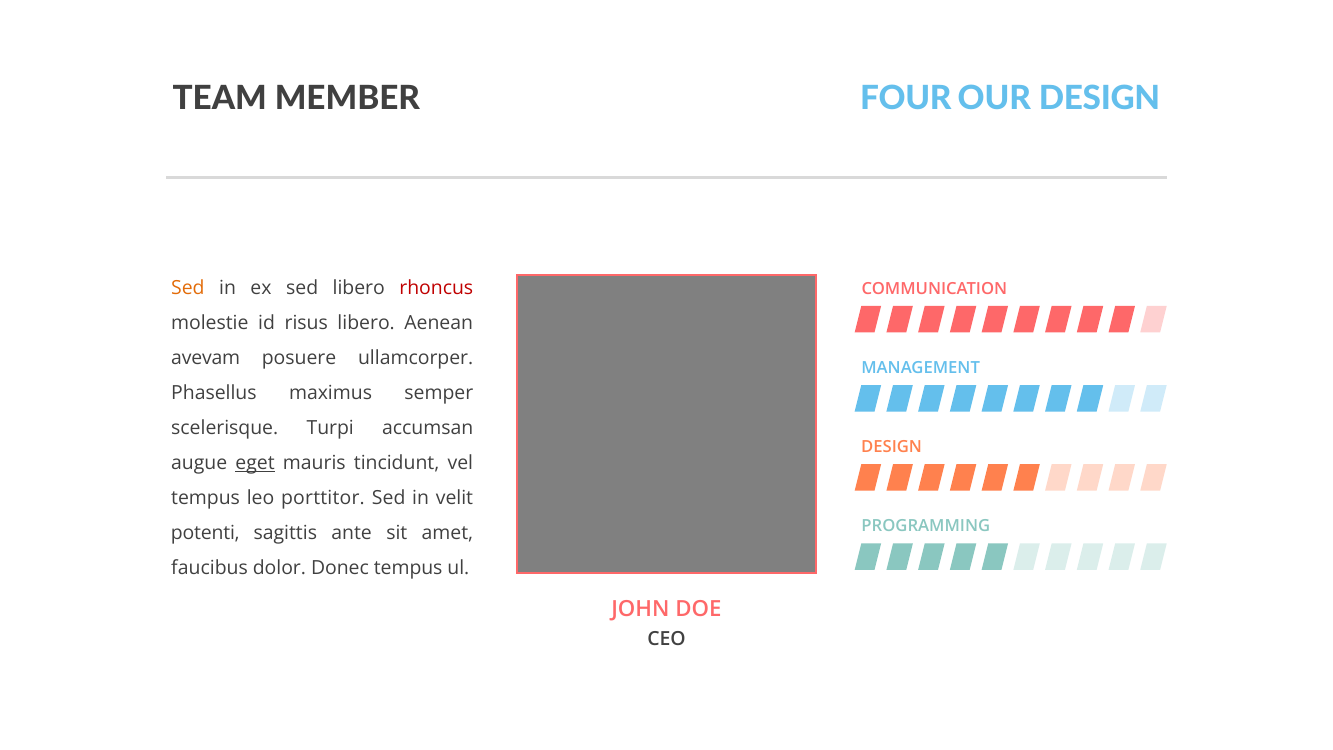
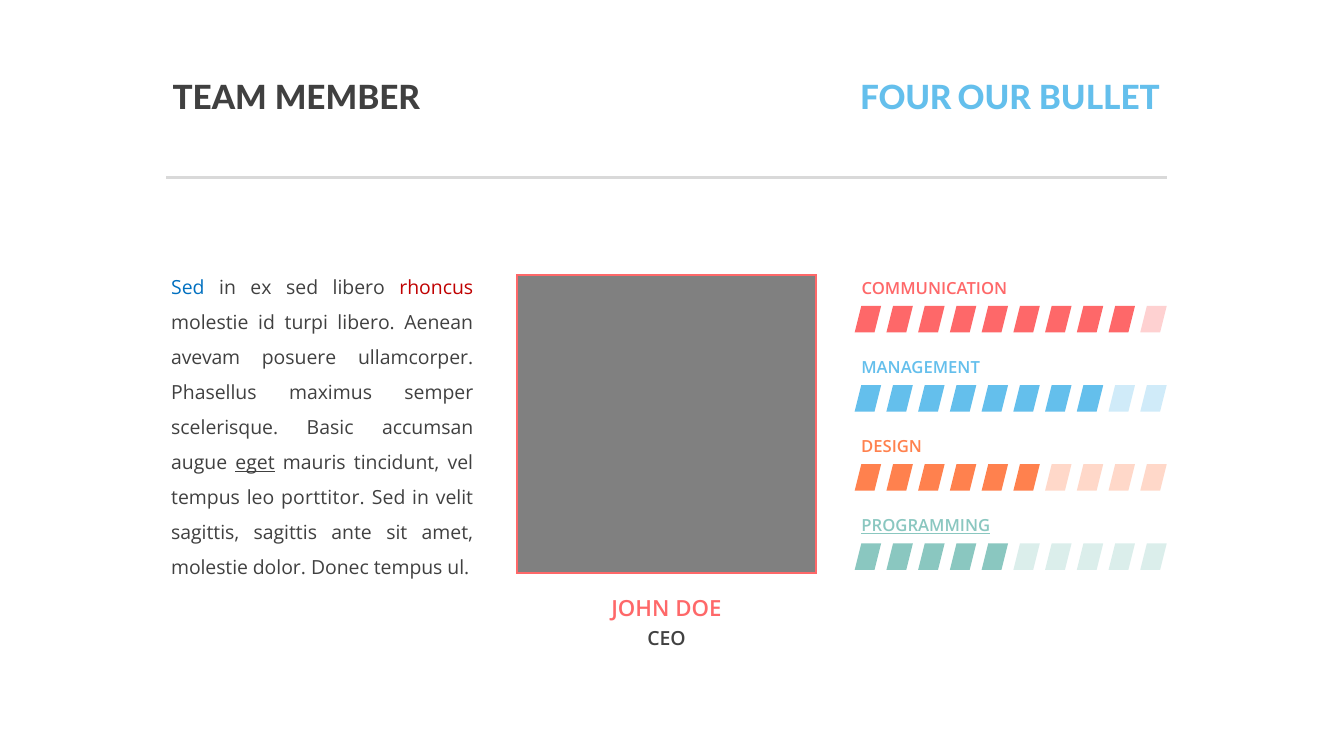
OUR DESIGN: DESIGN -> BULLET
Sed at (188, 288) colour: orange -> blue
risus: risus -> turpi
Turpi: Turpi -> Basic
PROGRAMMING underline: none -> present
potenti at (205, 533): potenti -> sagittis
faucibus at (210, 568): faucibus -> molestie
